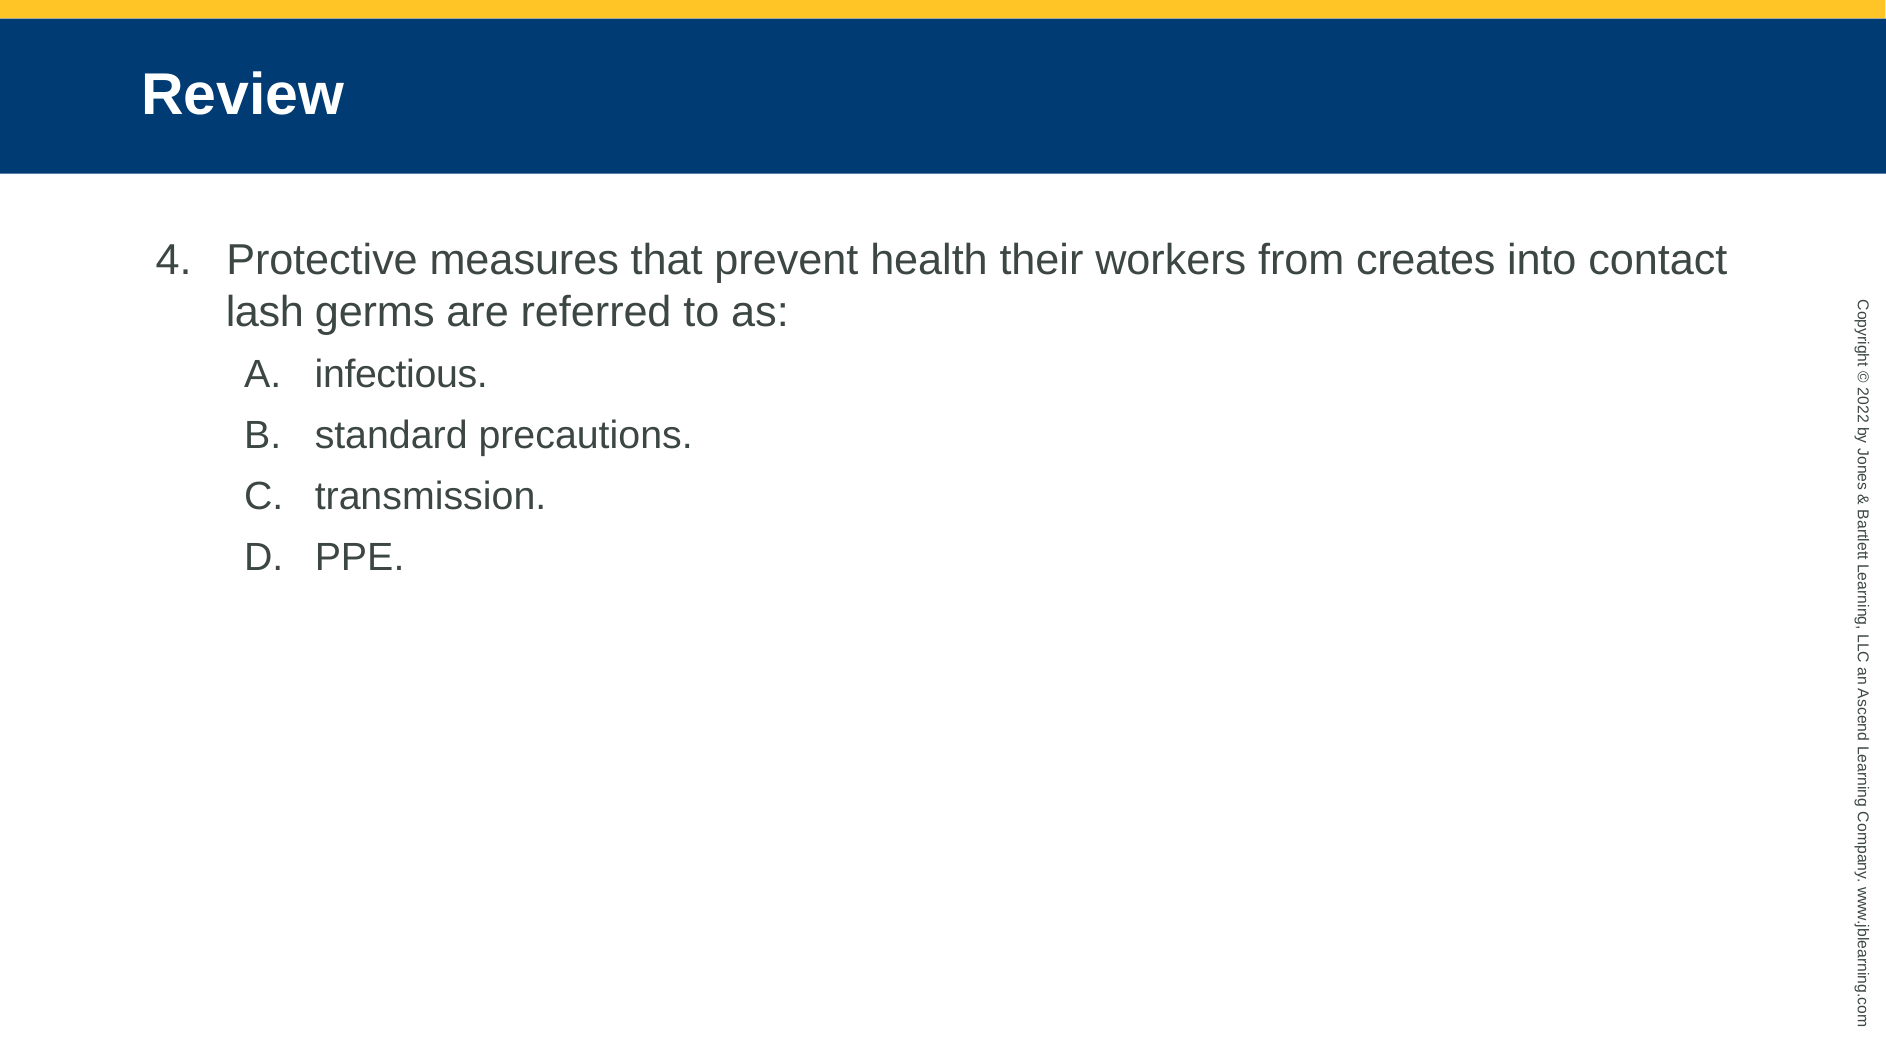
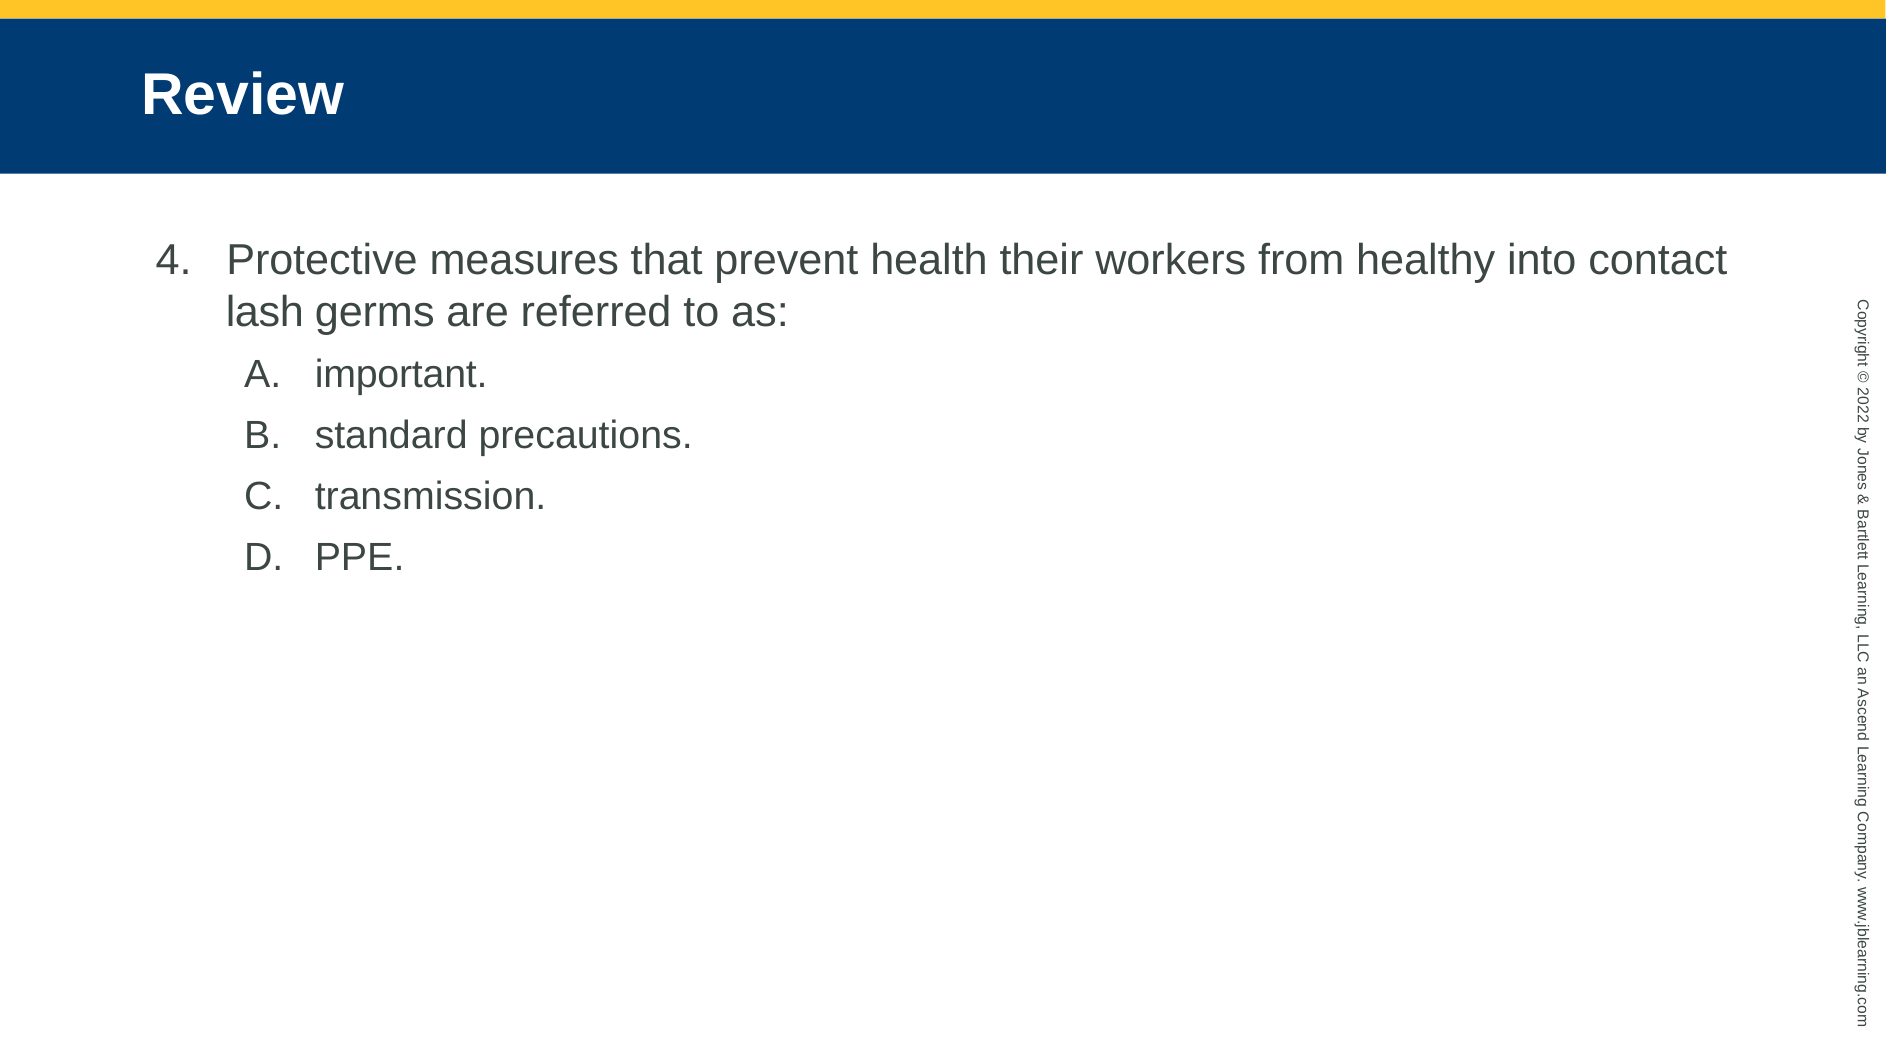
creates: creates -> healthy
infectious: infectious -> important
